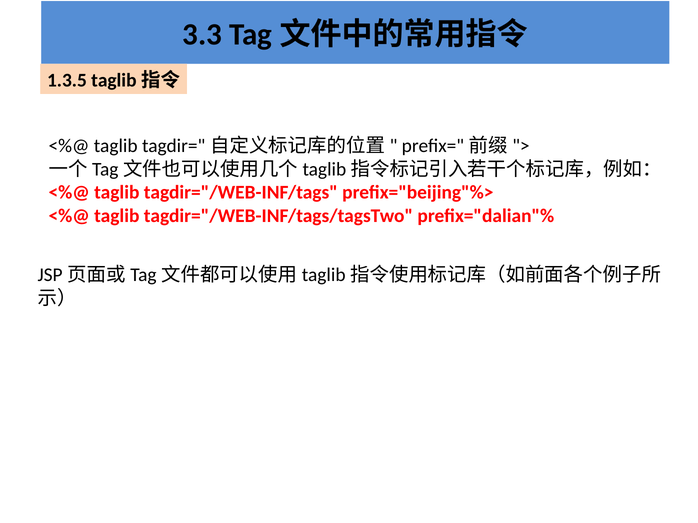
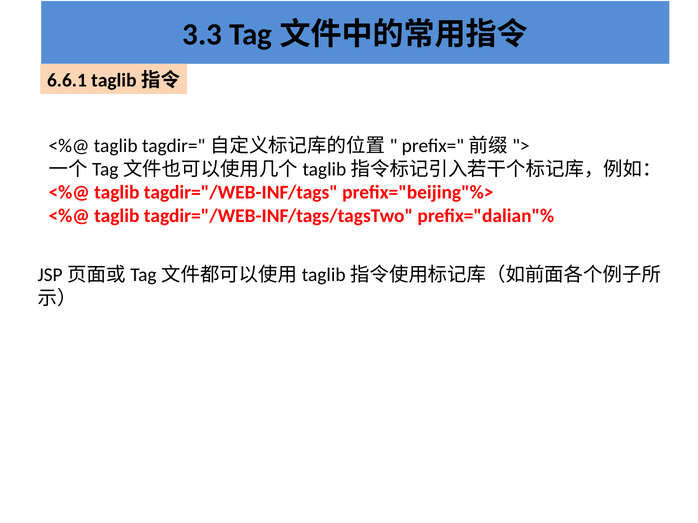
1.3.5: 1.3.5 -> 6.6.1
